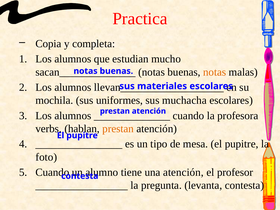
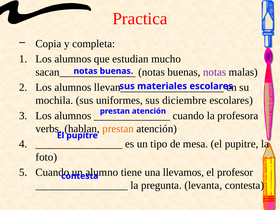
notas at (215, 72) colour: orange -> purple
muchacha: muchacha -> diciembre
una atención: atención -> llevamos
